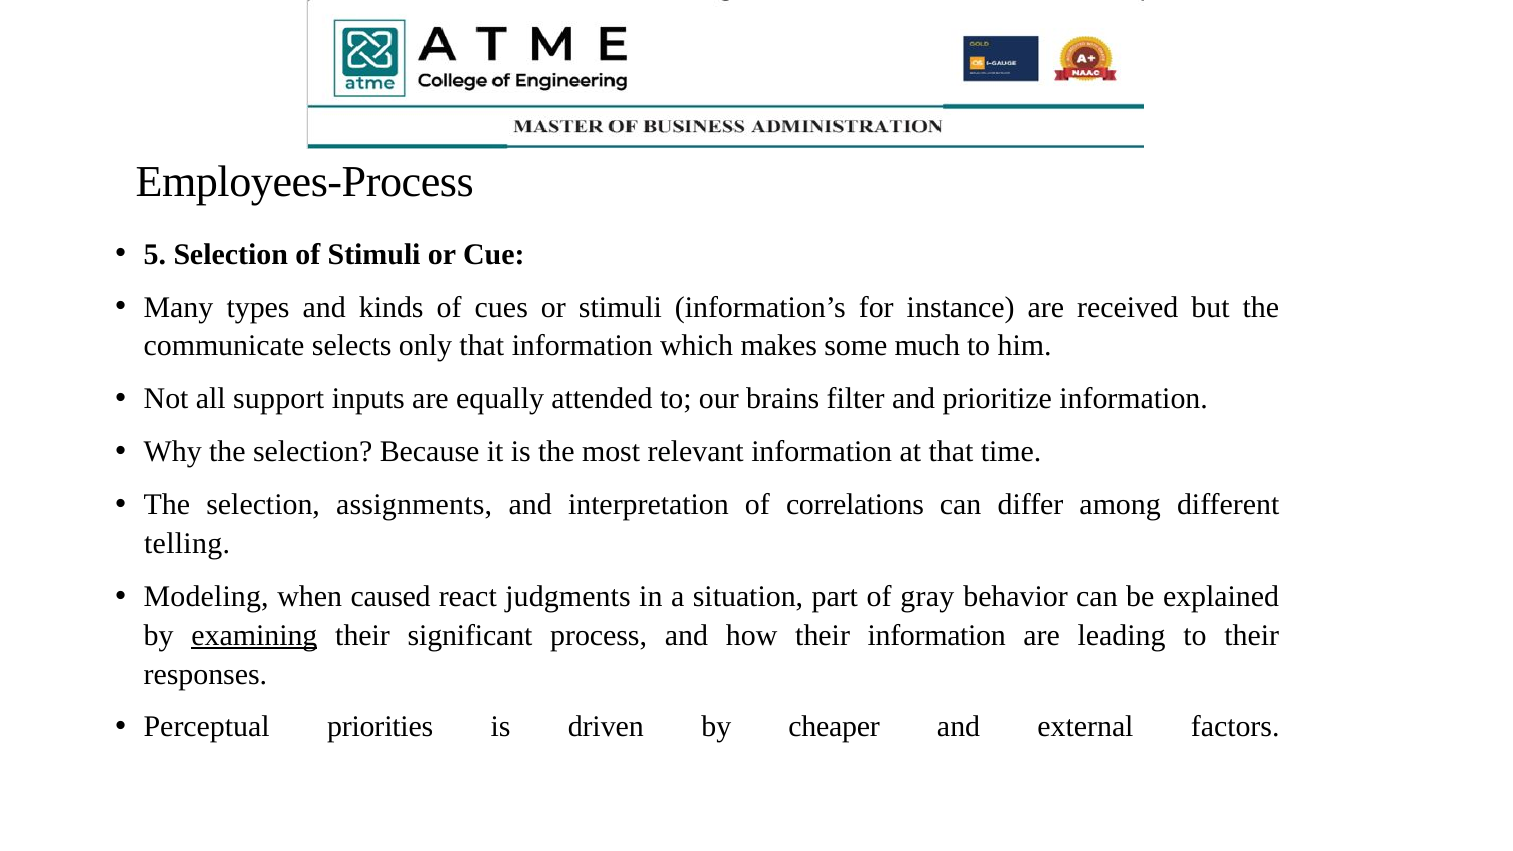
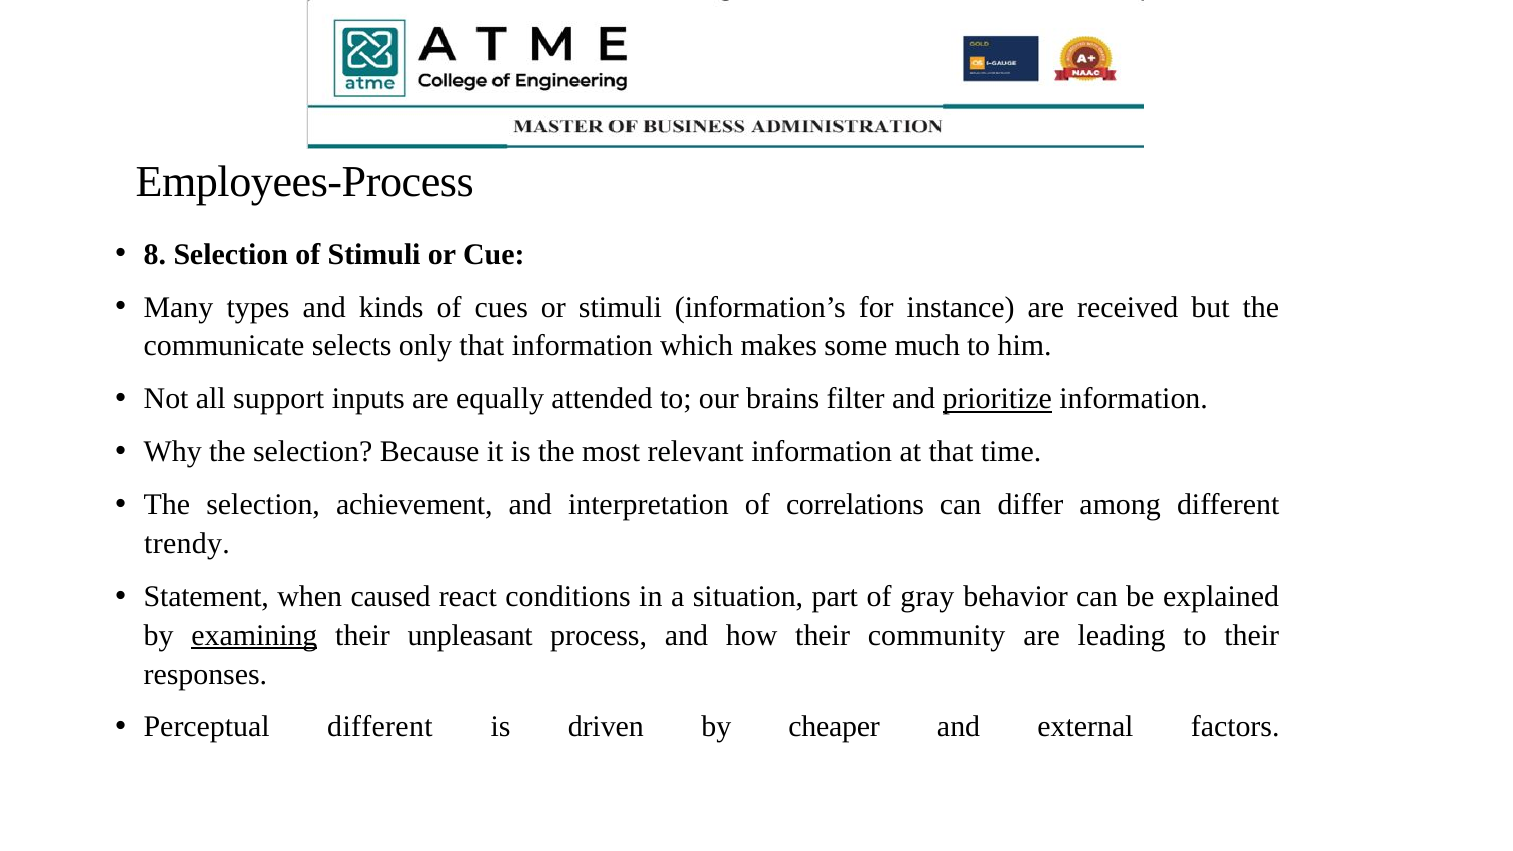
5: 5 -> 8
prioritize underline: none -> present
assignments: assignments -> achievement
telling: telling -> trendy
Modeling: Modeling -> Statement
judgments: judgments -> conditions
significant: significant -> unpleasant
their information: information -> community
Perceptual priorities: priorities -> different
